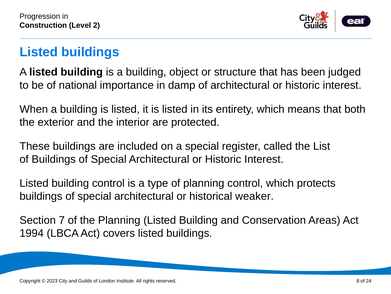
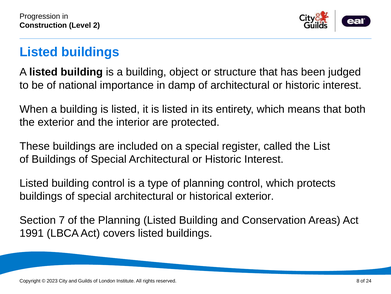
historical weaker: weaker -> exterior
1994: 1994 -> 1991
